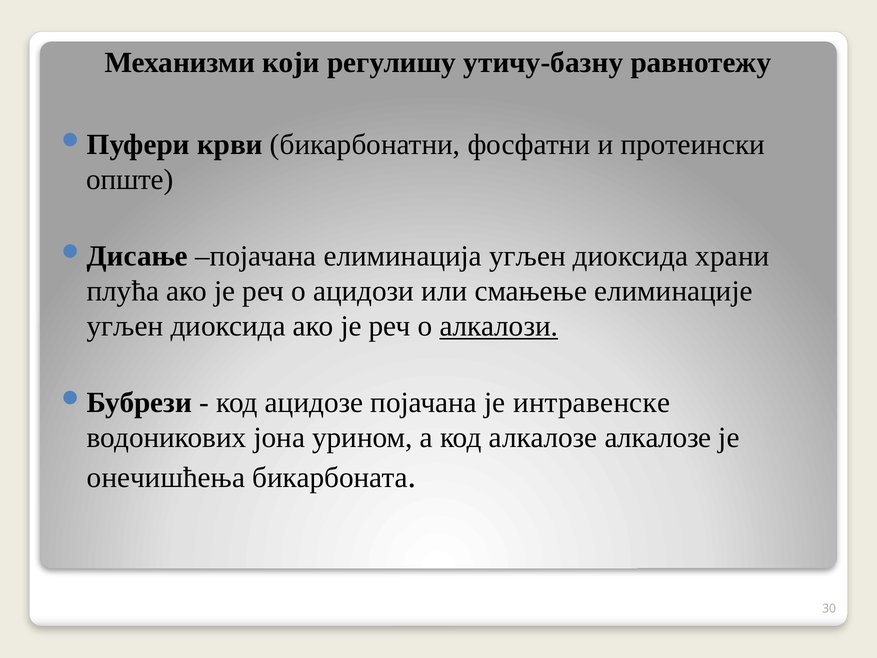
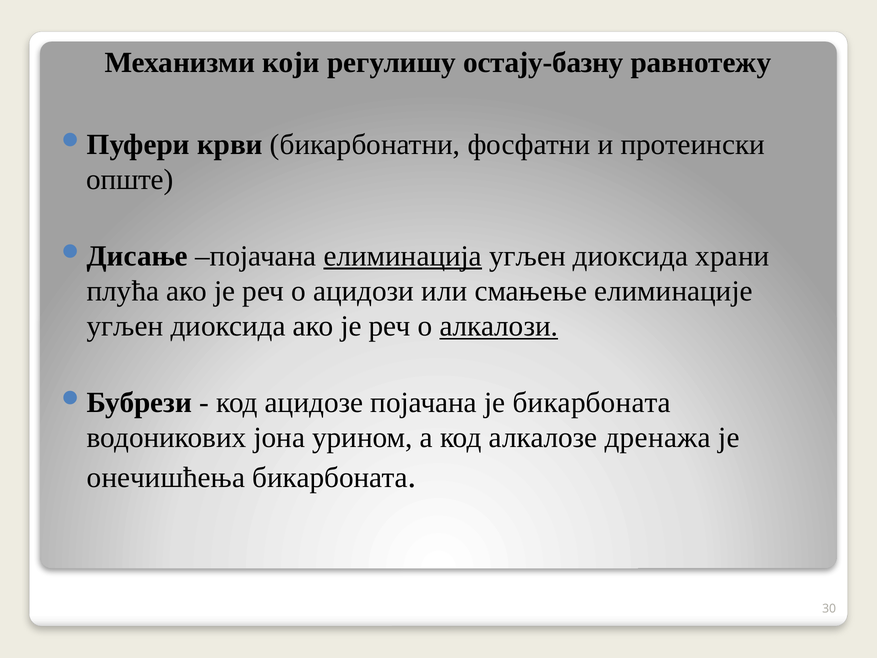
утичу-базну: утичу-базну -> остају-базну
елиминација underline: none -> present
је интравенске: интравенске -> бикарбоната
алкалозе алкалозе: алкалозе -> дренажа
